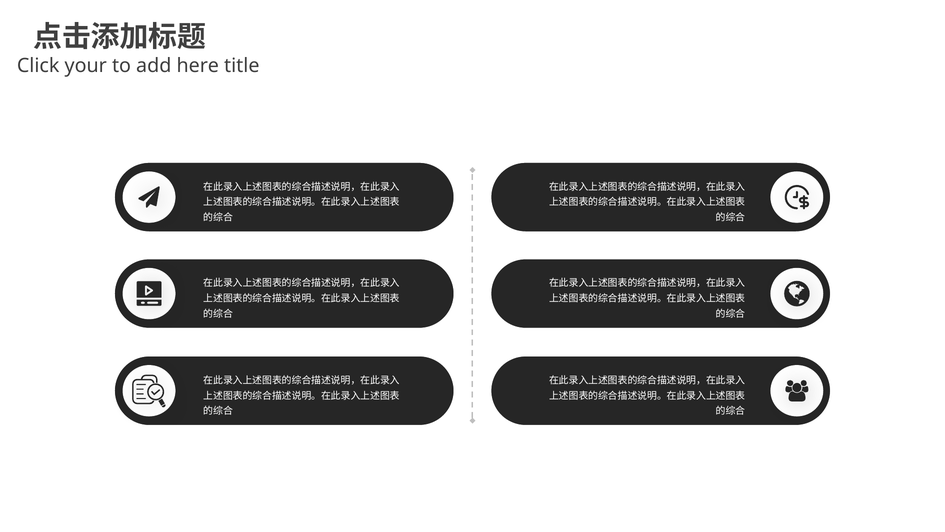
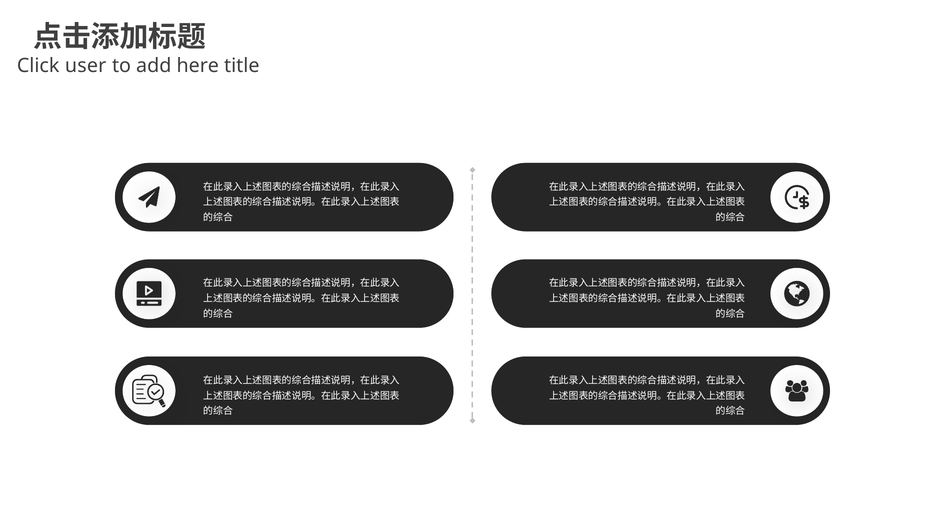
your: your -> user
